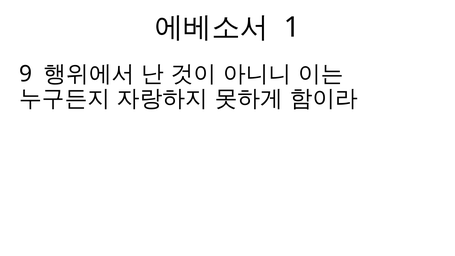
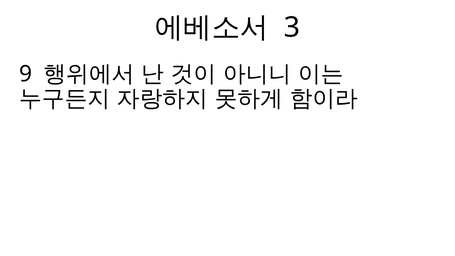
1: 1 -> 3
